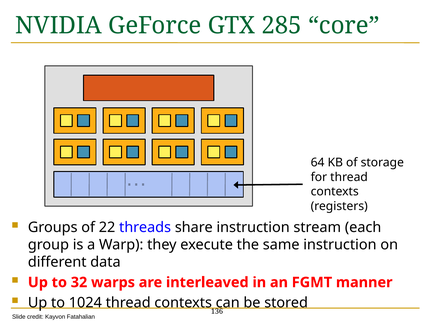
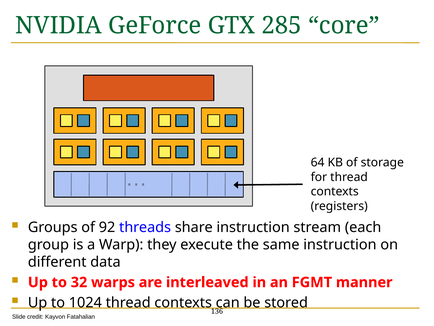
22: 22 -> 92
